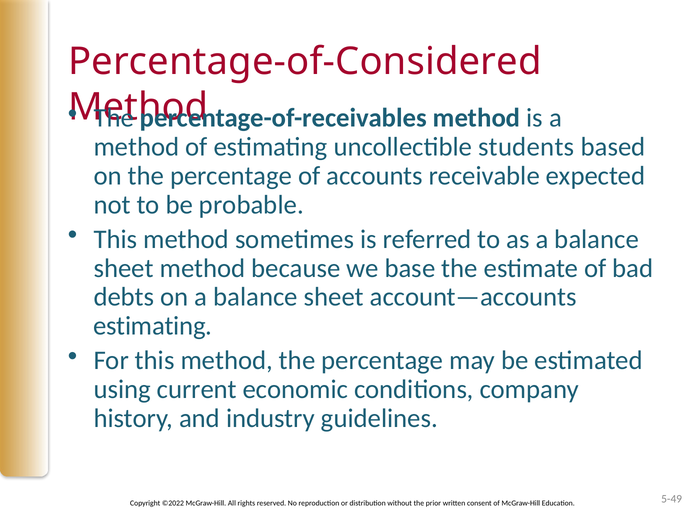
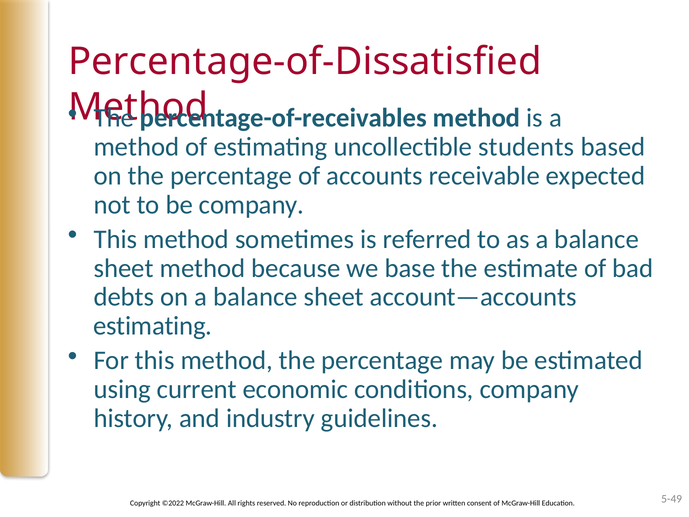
Percentage-of-Considered: Percentage-of-Considered -> Percentage-of-Dissatisfied
be probable: probable -> company
